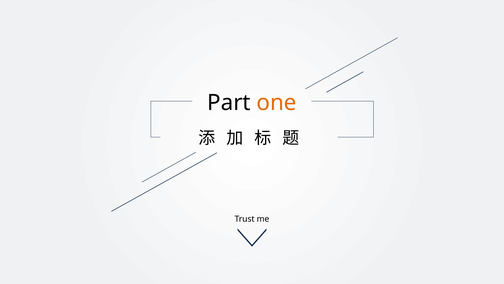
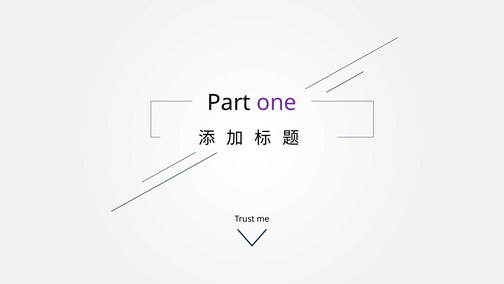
one colour: orange -> purple
